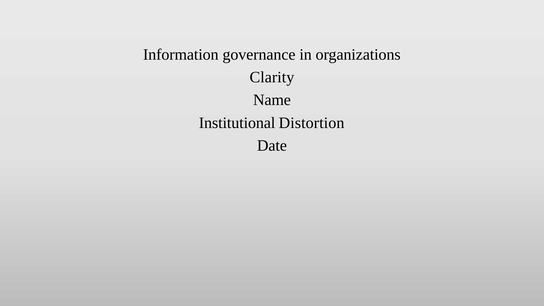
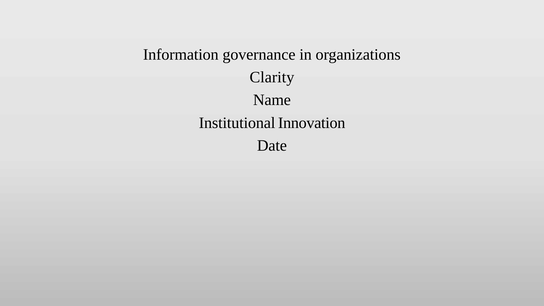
Distortion: Distortion -> Innovation
